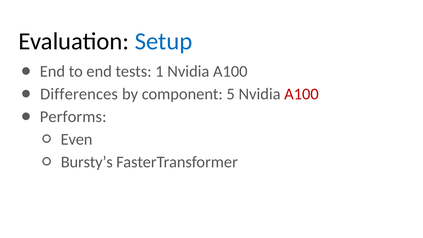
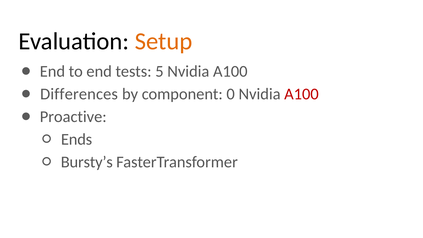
Setup colour: blue -> orange
1: 1 -> 5
5: 5 -> 0
Performs: Performs -> Proactive
Even: Even -> Ends
